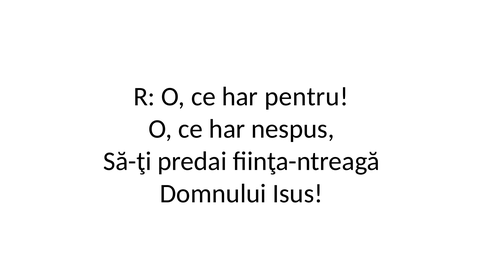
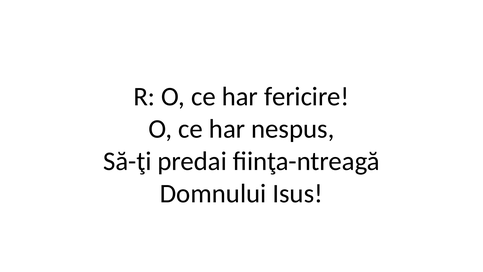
pentru: pentru -> fericire
